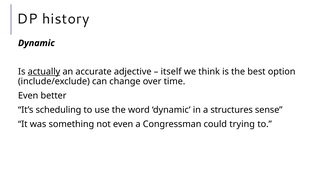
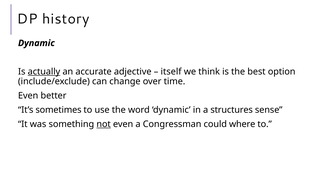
scheduling: scheduling -> sometimes
not underline: none -> present
trying: trying -> where
